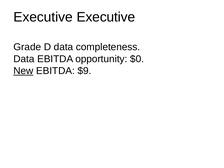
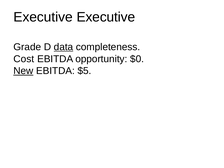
data at (63, 47) underline: none -> present
Data at (24, 59): Data -> Cost
$9: $9 -> $5
